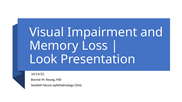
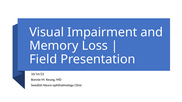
Look: Look -> Field
